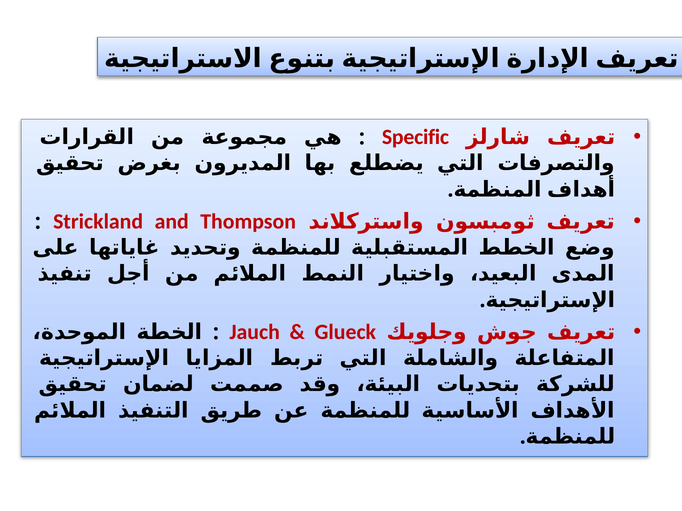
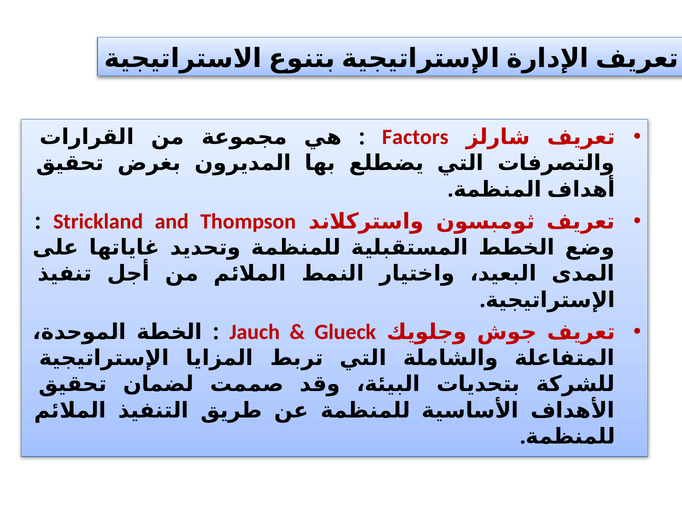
Specific: Specific -> Factors
